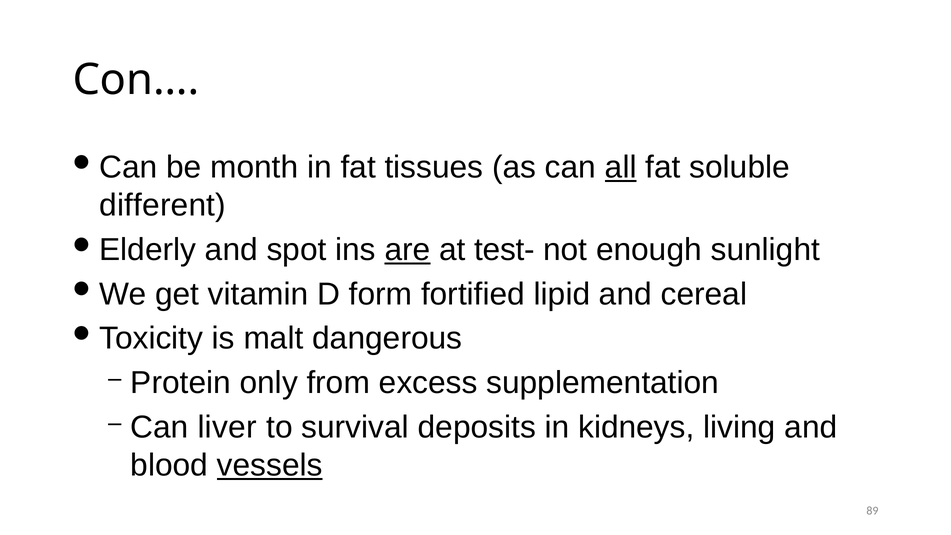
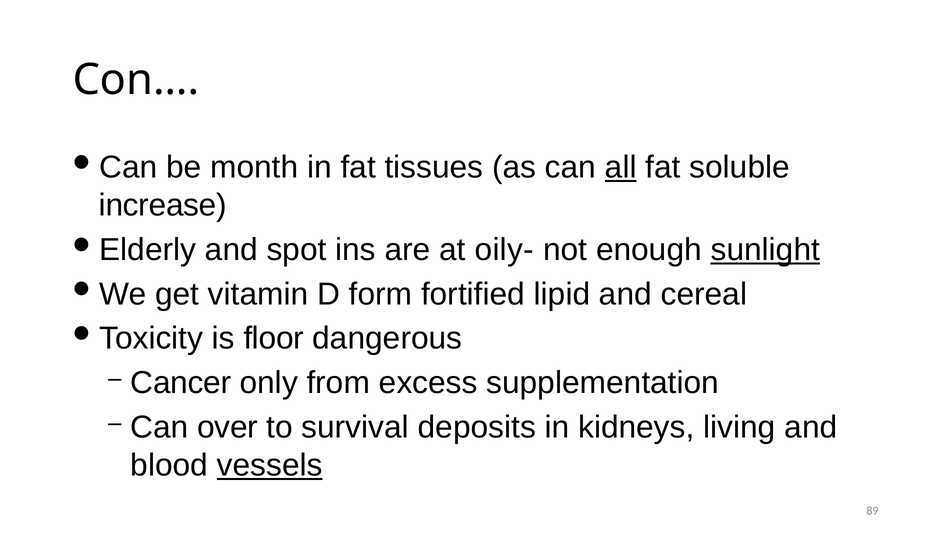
different: different -> increase
are underline: present -> none
test-: test- -> oily-
sunlight underline: none -> present
malt: malt -> floor
Protein: Protein -> Cancer
liver: liver -> over
